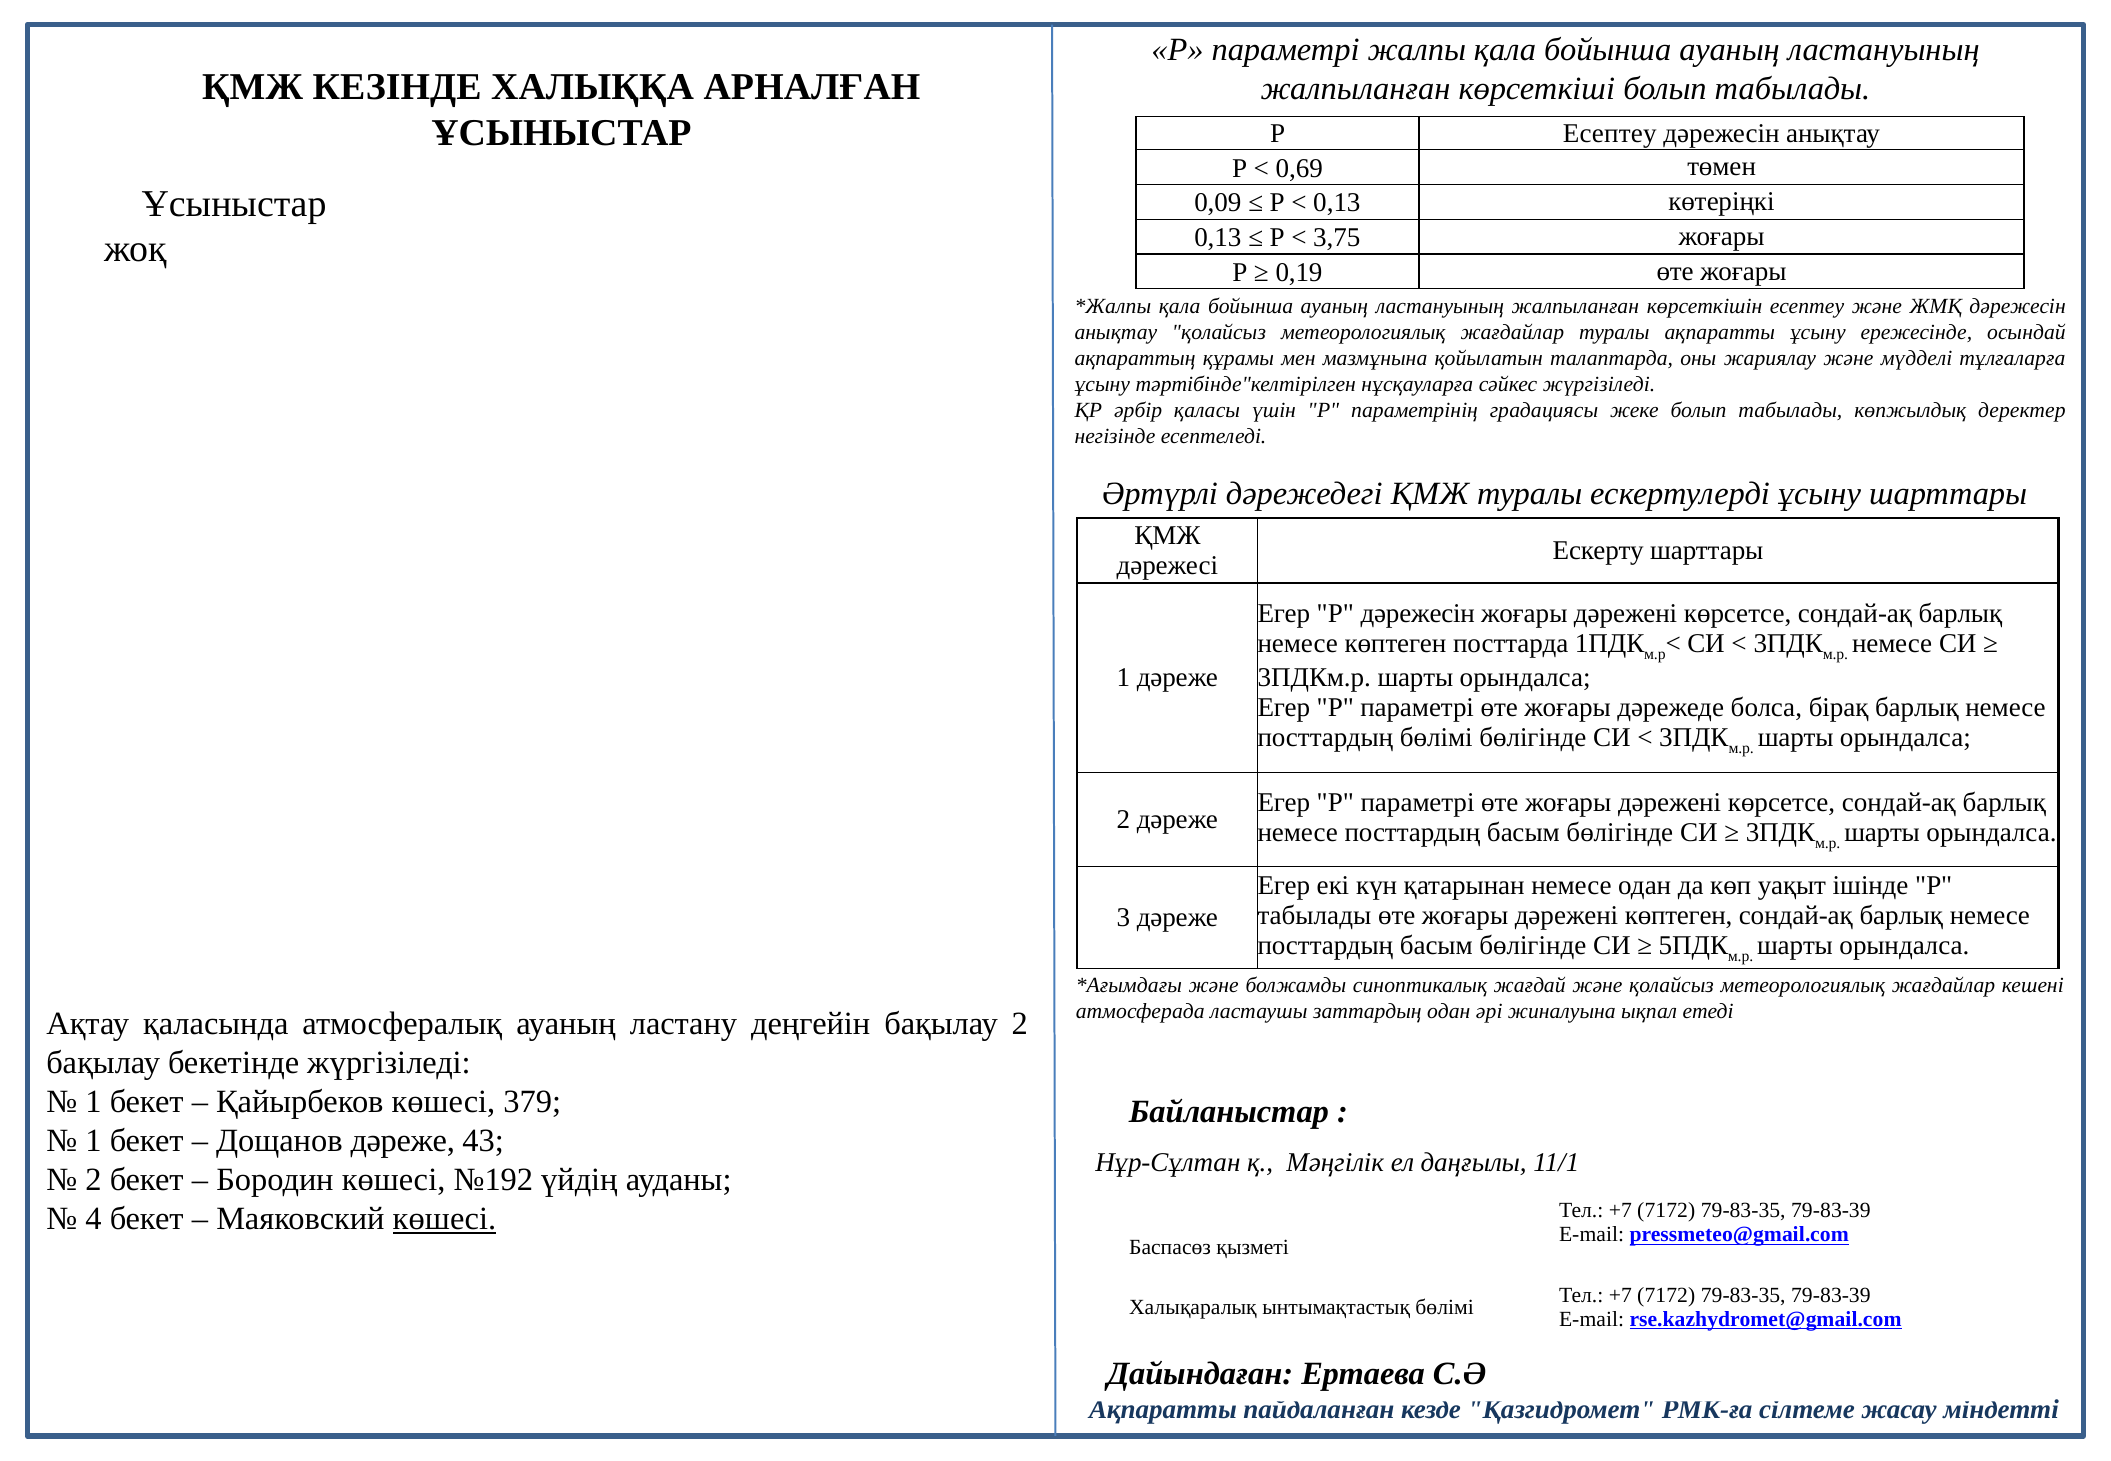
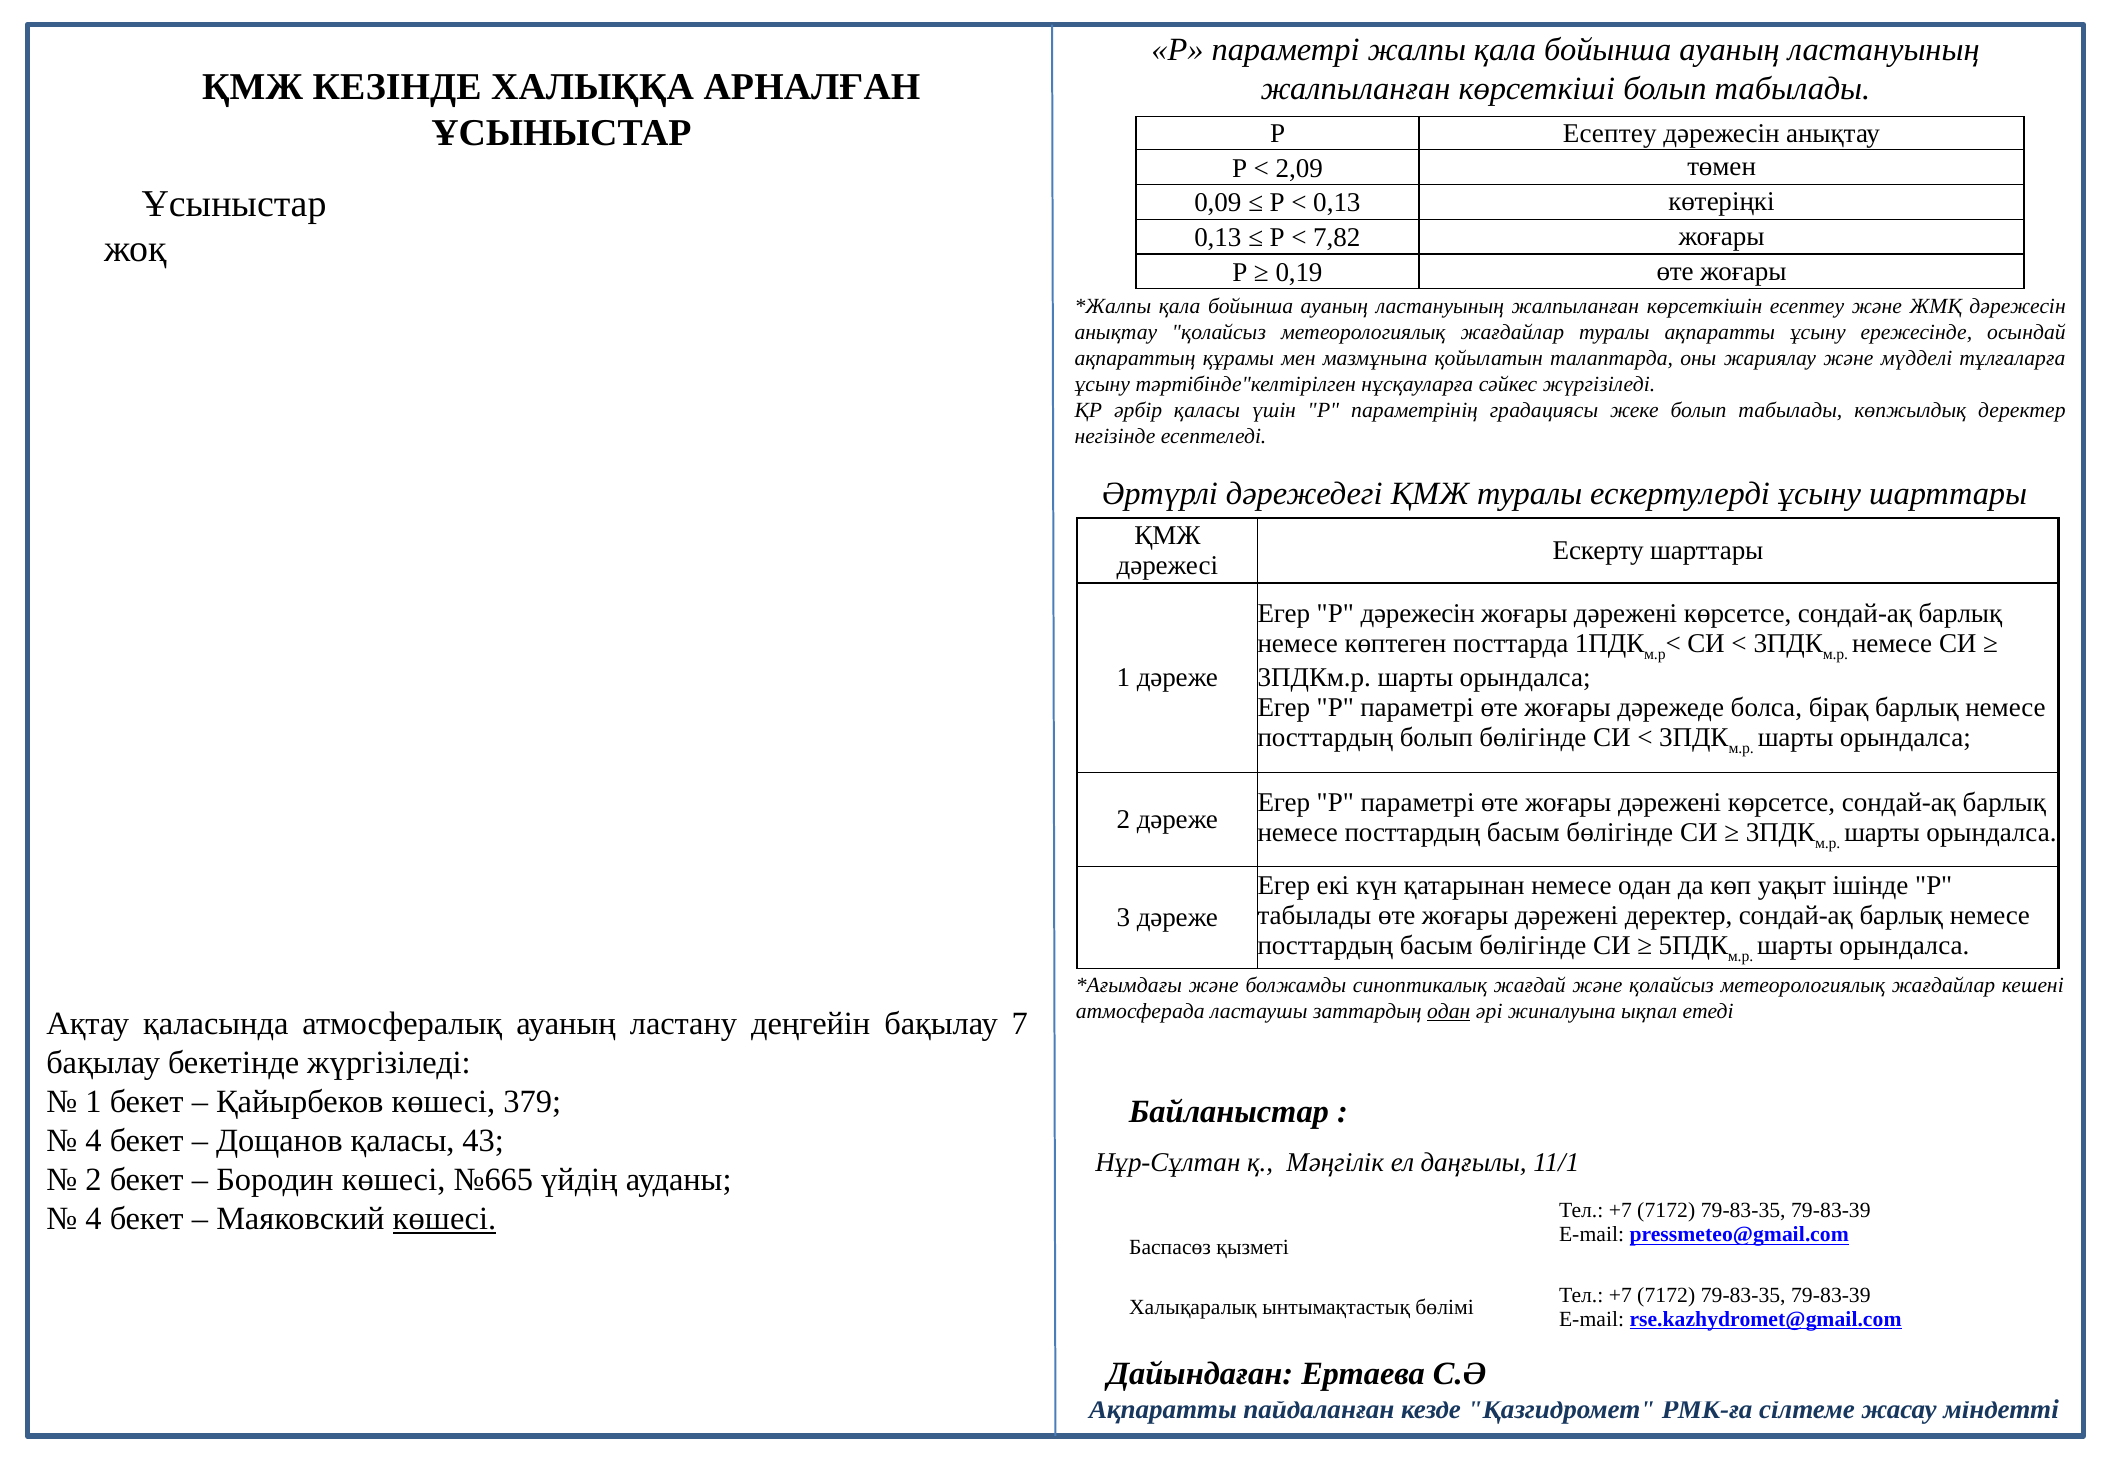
0,69: 0,69 -> 2,09
3,75: 3,75 -> 7,82
посттардың бөлімі: бөлімі -> болып
дәрежені көптеген: көптеген -> деректер
одан at (1449, 1011) underline: none -> present
бақылау 2: 2 -> 7
1 at (94, 1141): 1 -> 4
Дощанов дәреже: дәреже -> қаласы
№192: №192 -> №665
